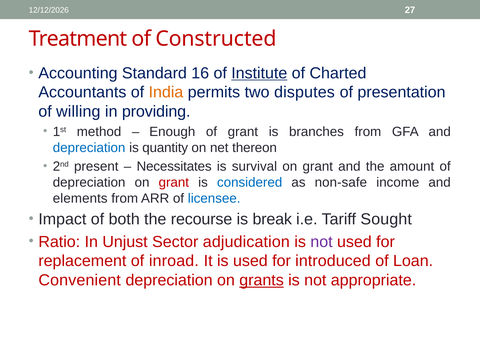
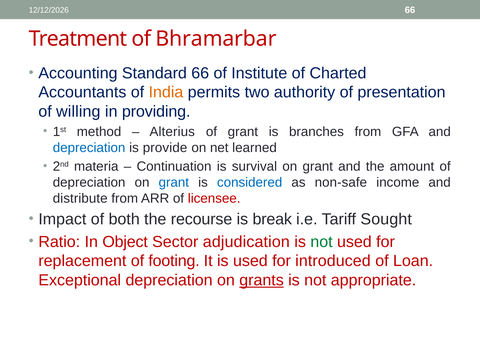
27 at (410, 10): 27 -> 66
Constructed: Constructed -> Bhramarbar
Standard 16: 16 -> 66
Institute underline: present -> none
disputes: disputes -> authority
Enough: Enough -> Alterius
quantity: quantity -> provide
thereon: thereon -> learned
present: present -> materia
Necessitates: Necessitates -> Continuation
grant at (174, 182) colour: red -> blue
elements: elements -> distribute
licensee colour: blue -> red
Unjust: Unjust -> Object
not at (321, 242) colour: purple -> green
inroad: inroad -> footing
Convenient: Convenient -> Exceptional
